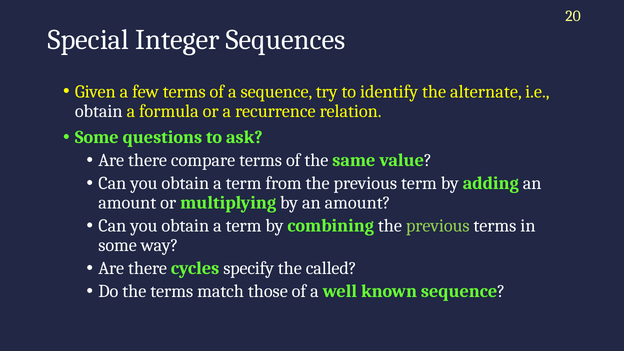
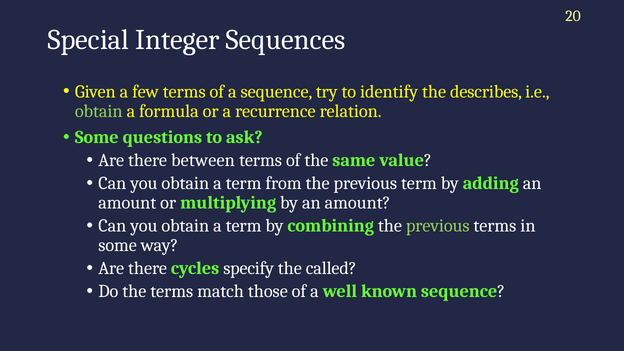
alternate: alternate -> describes
obtain at (99, 111) colour: white -> light green
compare: compare -> between
